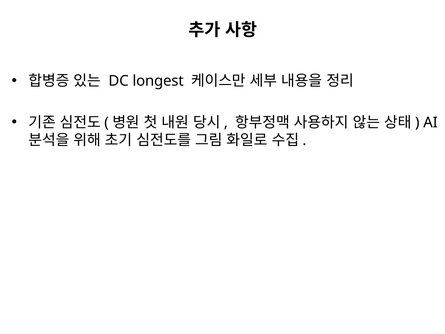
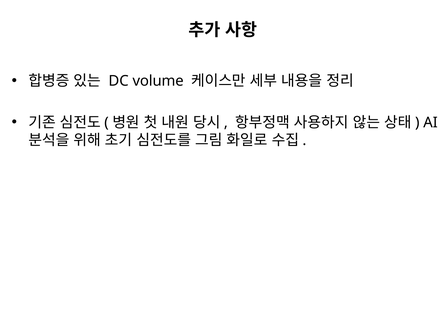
longest: longest -> volume
